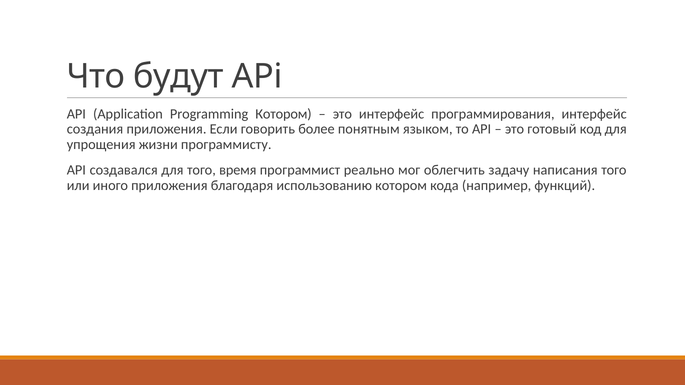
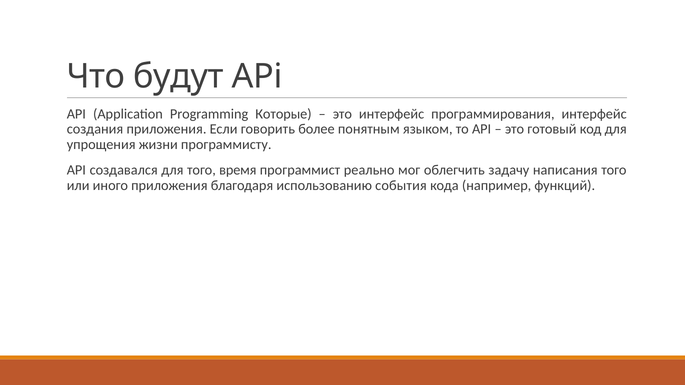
Programming Котором: Котором -> Которые
использованию котором: котором -> события
